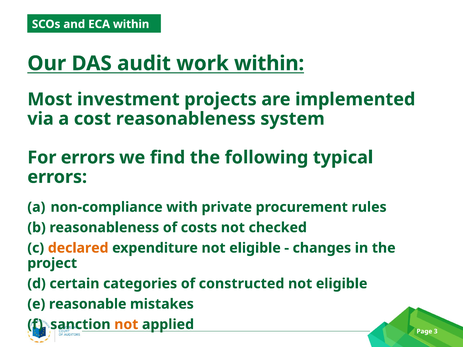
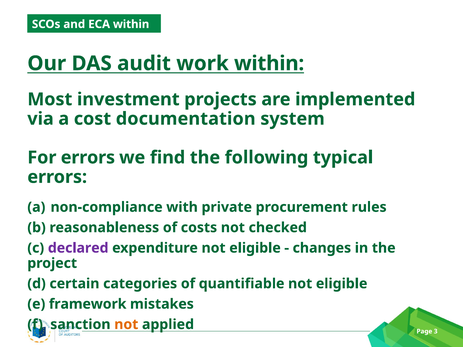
cost reasonableness: reasonableness -> documentation
declared colour: orange -> purple
constructed: constructed -> quantifiable
reasonable: reasonable -> framework
